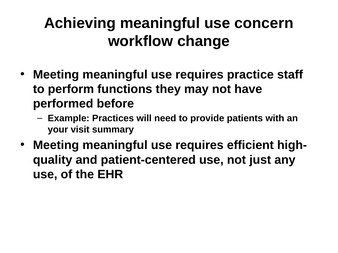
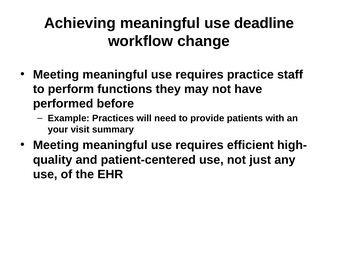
concern: concern -> deadline
